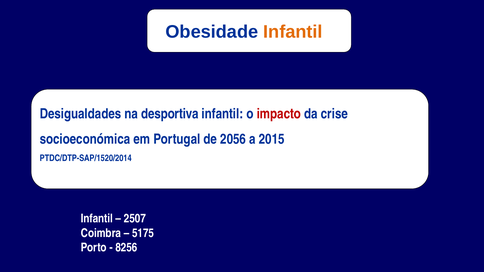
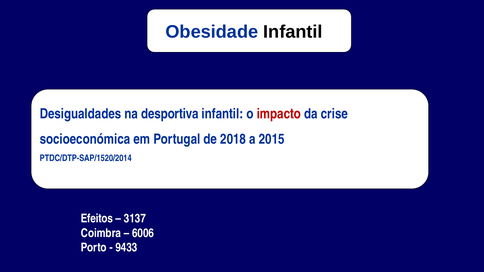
Infantil at (293, 32) colour: orange -> black
2056: 2056 -> 2018
Infantil at (97, 219): Infantil -> Efeitos
2507: 2507 -> 3137
5175: 5175 -> 6006
8256: 8256 -> 9433
